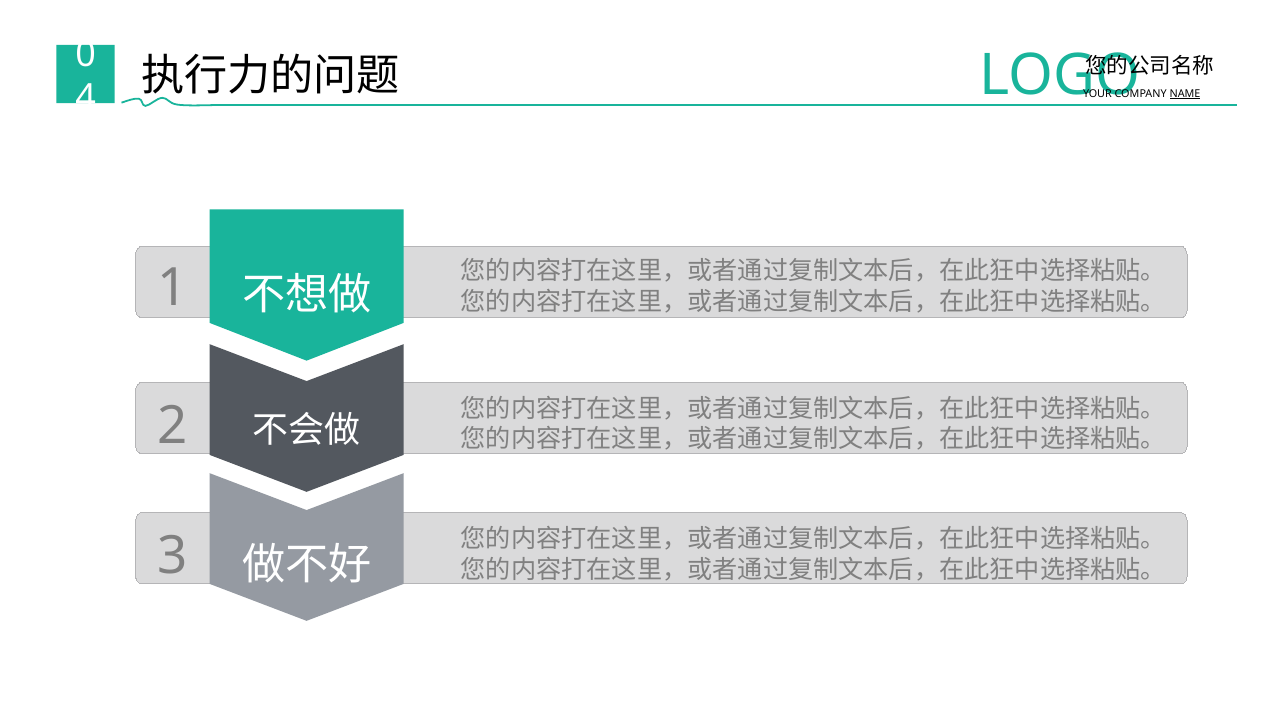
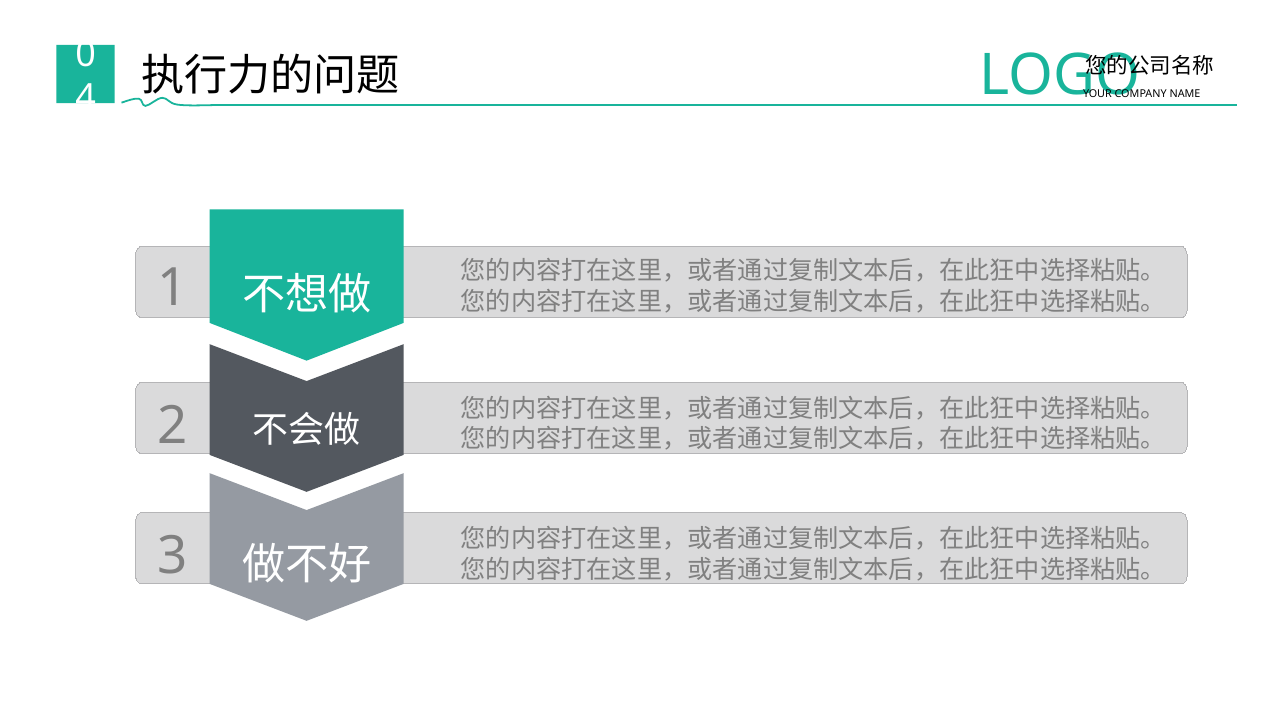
NAME underline: present -> none
